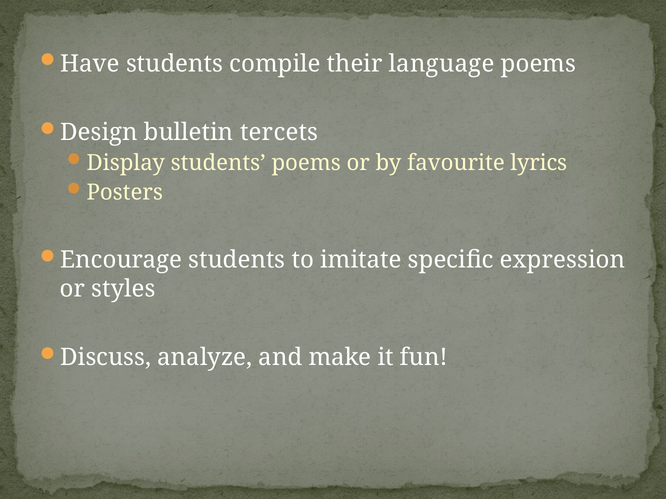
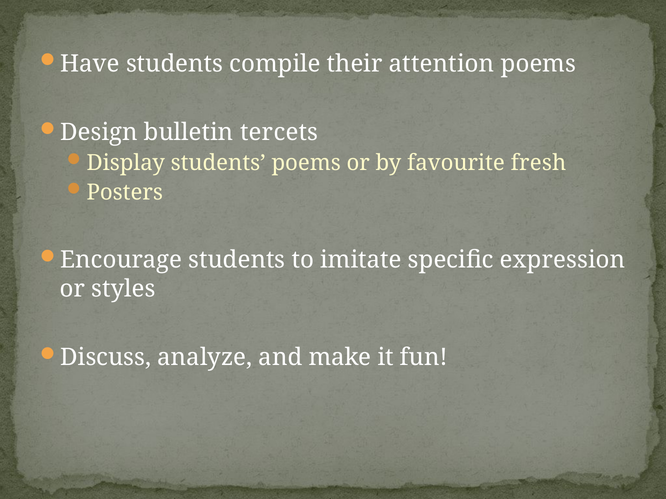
language: language -> attention
lyrics: lyrics -> fresh
